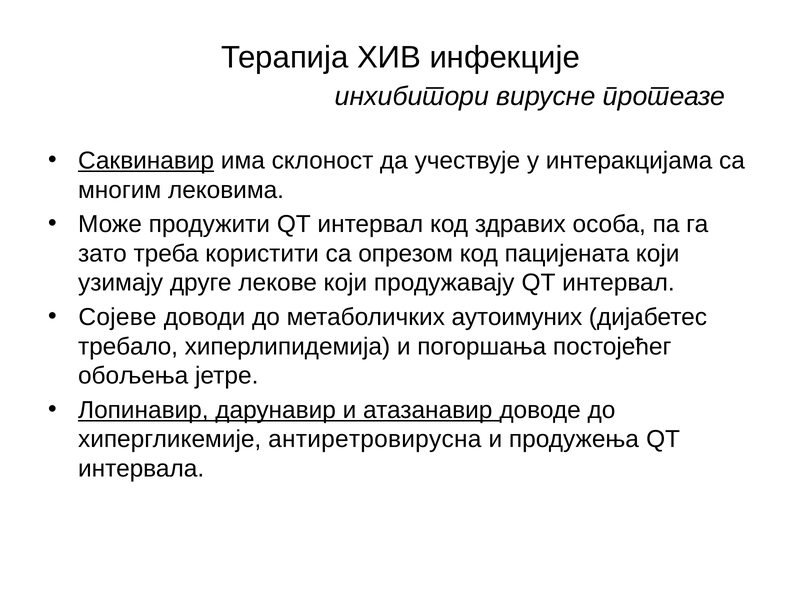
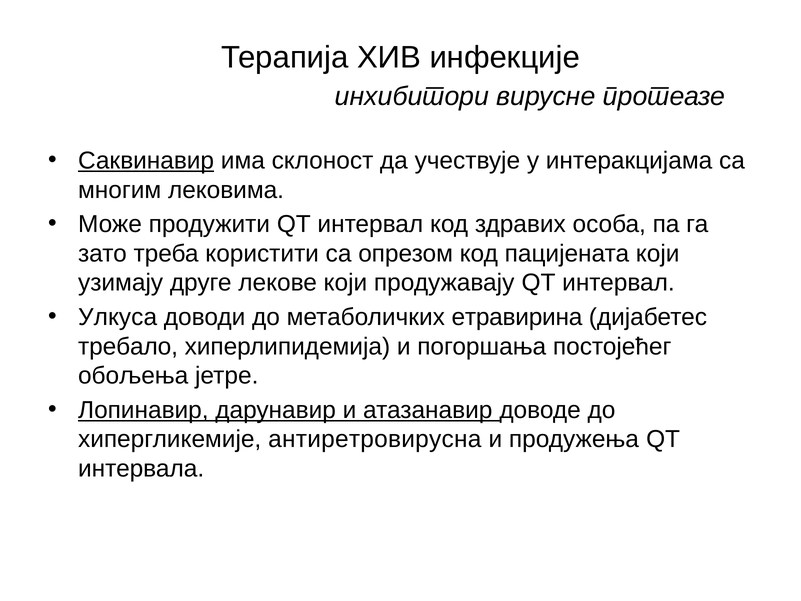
Сојеве: Сојеве -> Улкуса
аутоимуних: аутоимуних -> етравирина
